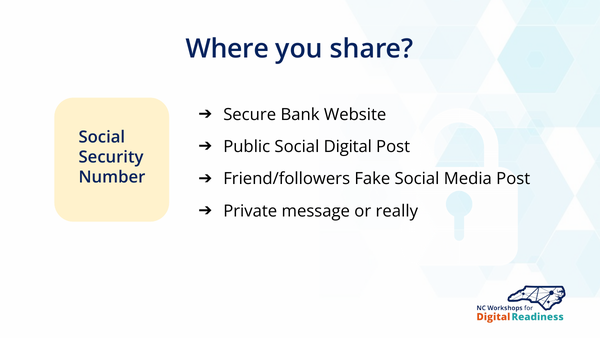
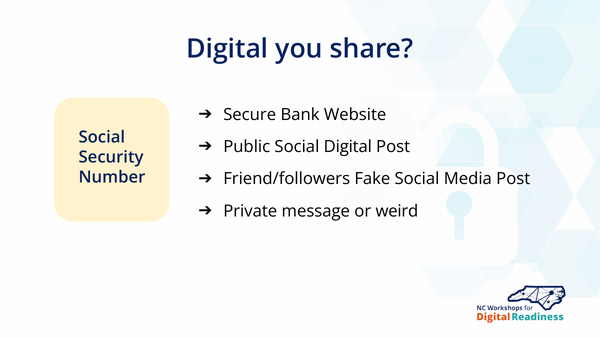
Where at (227, 49): Where -> Digital
really: really -> weird
